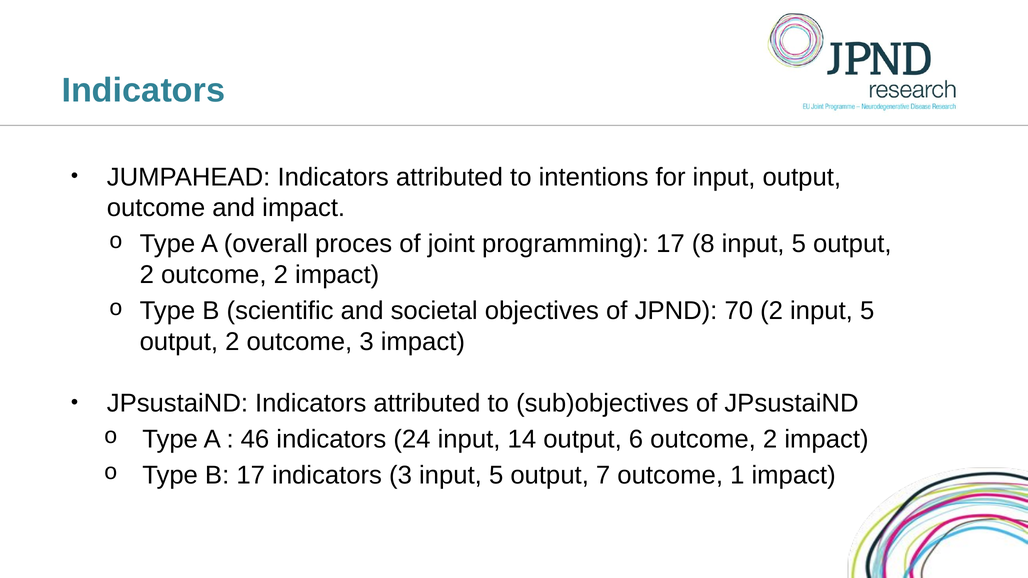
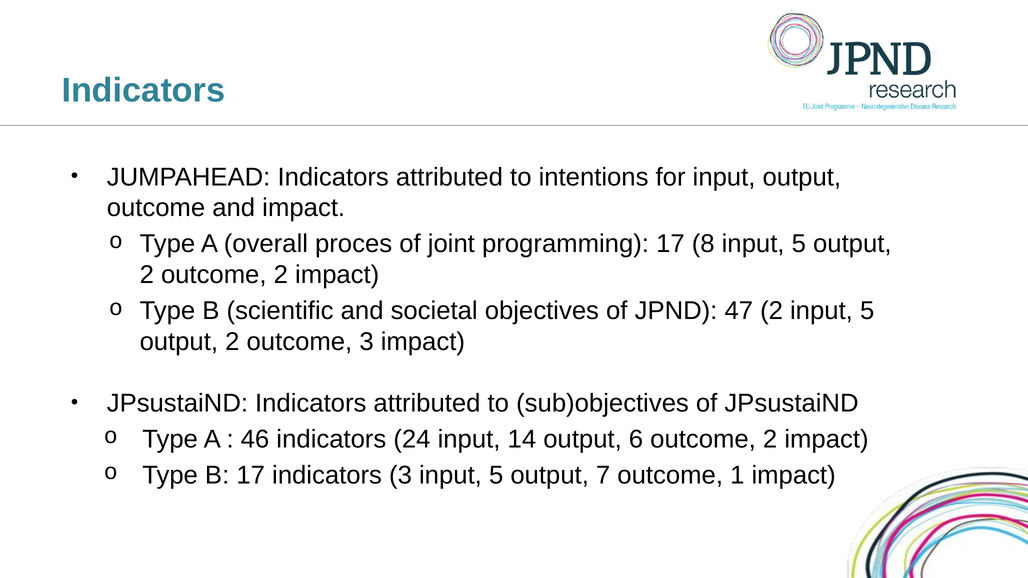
70: 70 -> 47
